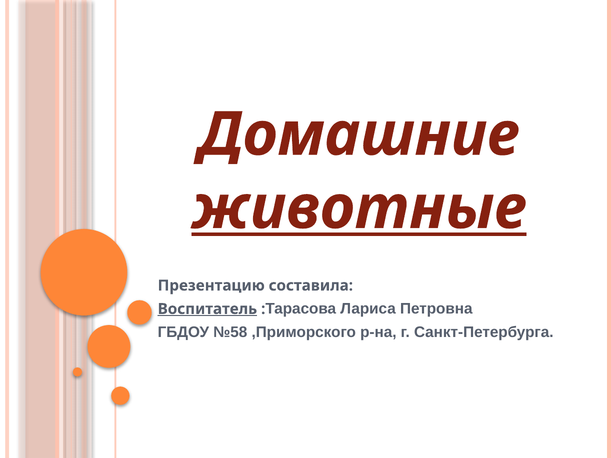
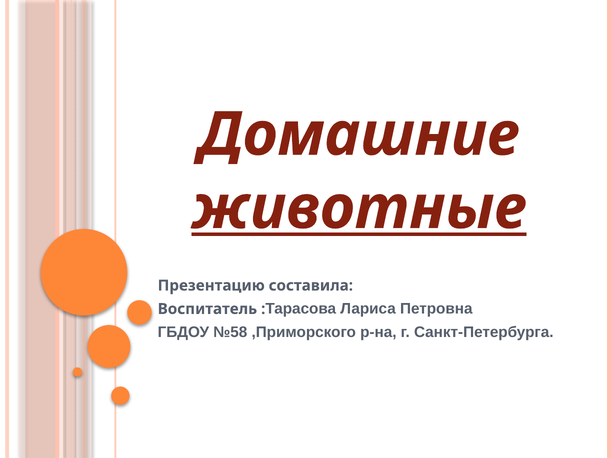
Воспитатель underline: present -> none
